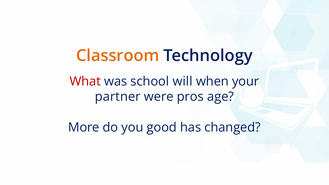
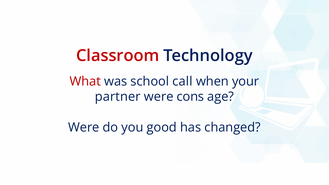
Classroom colour: orange -> red
will: will -> call
pros: pros -> cons
More at (84, 128): More -> Were
